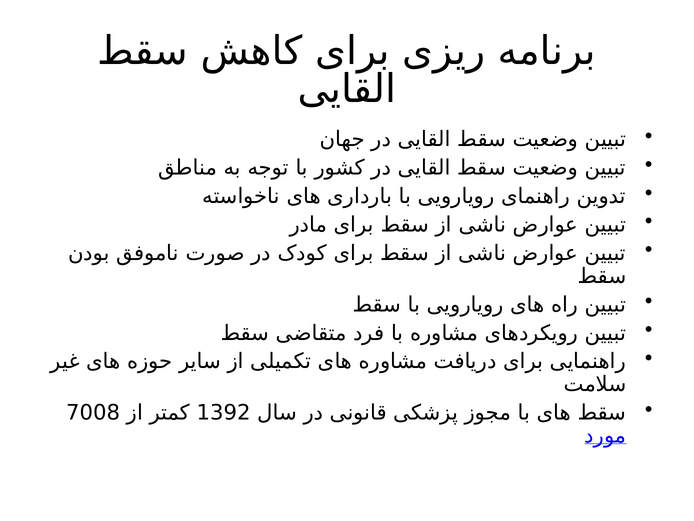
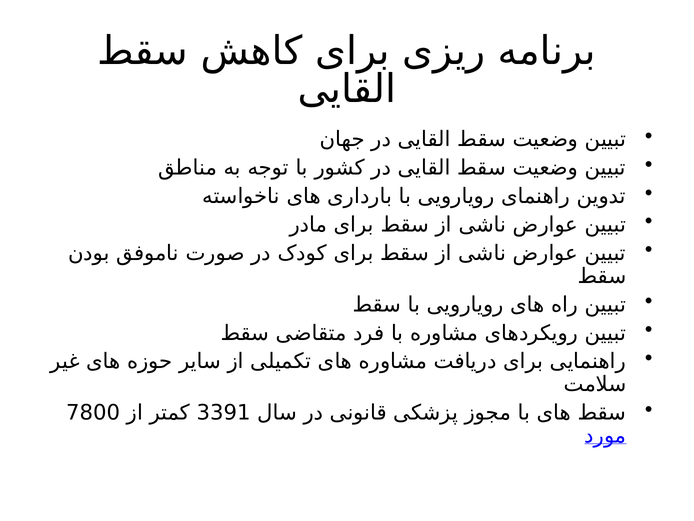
7008: 7008 -> 7800
1392: 1392 -> 3391
